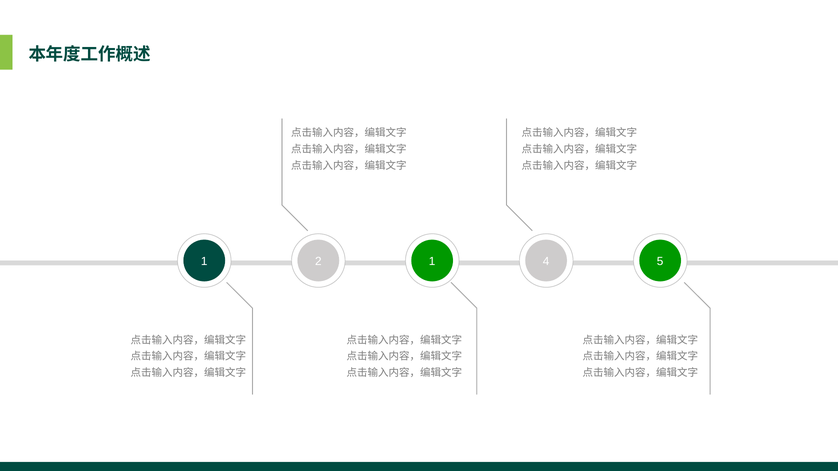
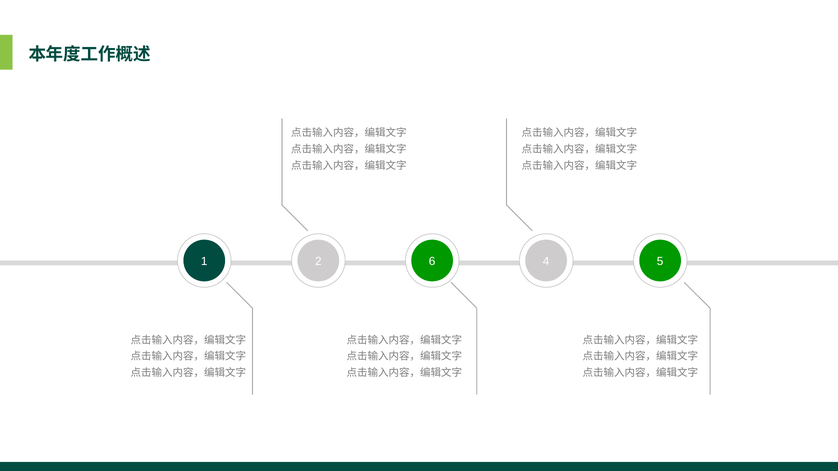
2 1: 1 -> 6
